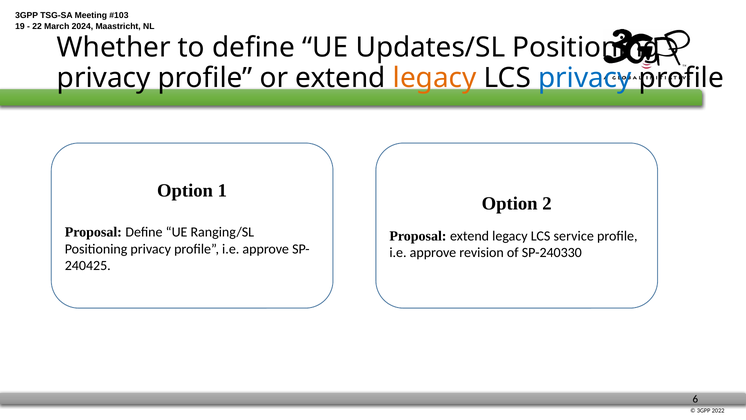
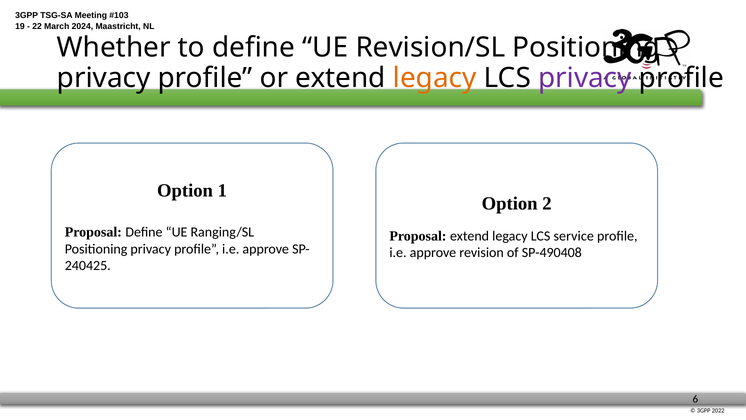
Updates/SL: Updates/SL -> Revision/SL
privacy at (585, 78) colour: blue -> purple
SP-240330: SP-240330 -> SP-490408
